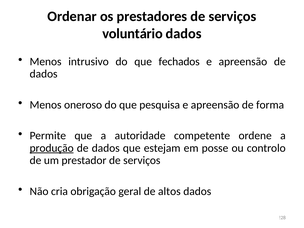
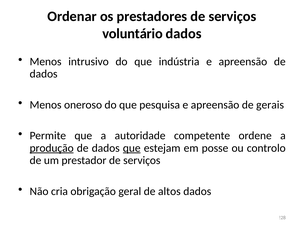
fechados: fechados -> indústria
forma: forma -> gerais
que at (132, 148) underline: none -> present
